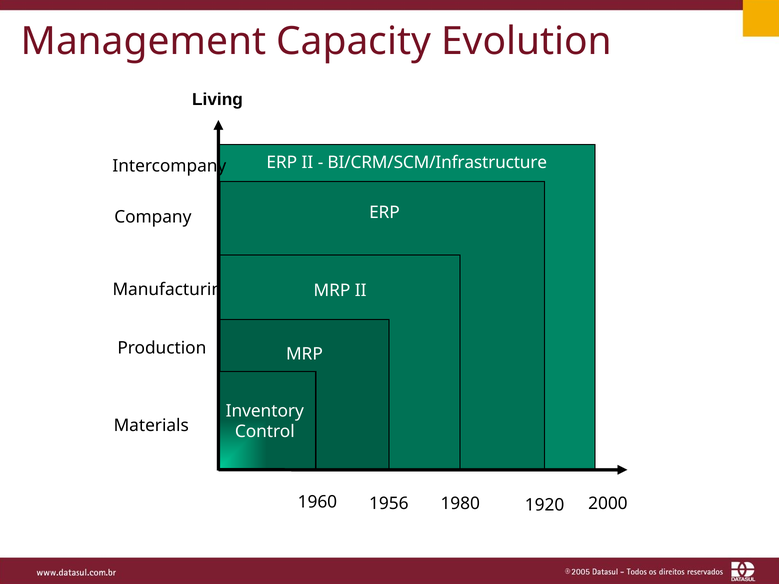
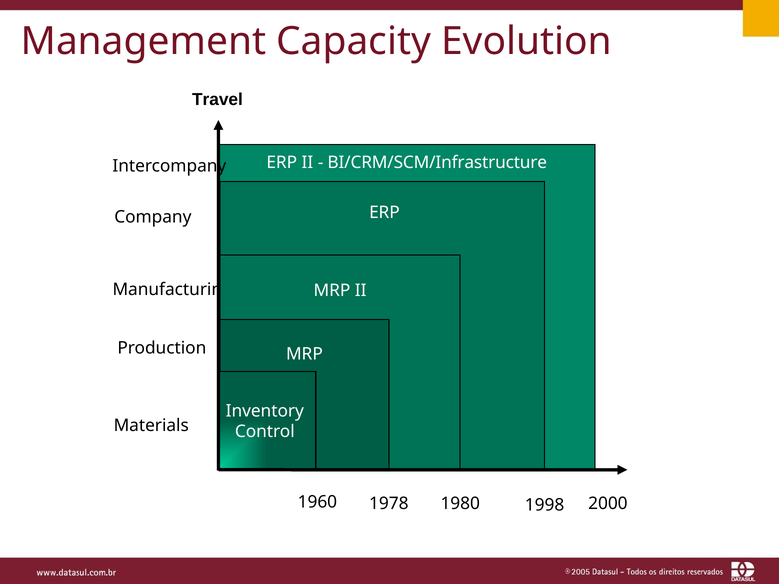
Living: Living -> Travel
1956: 1956 -> 1978
1920: 1920 -> 1998
